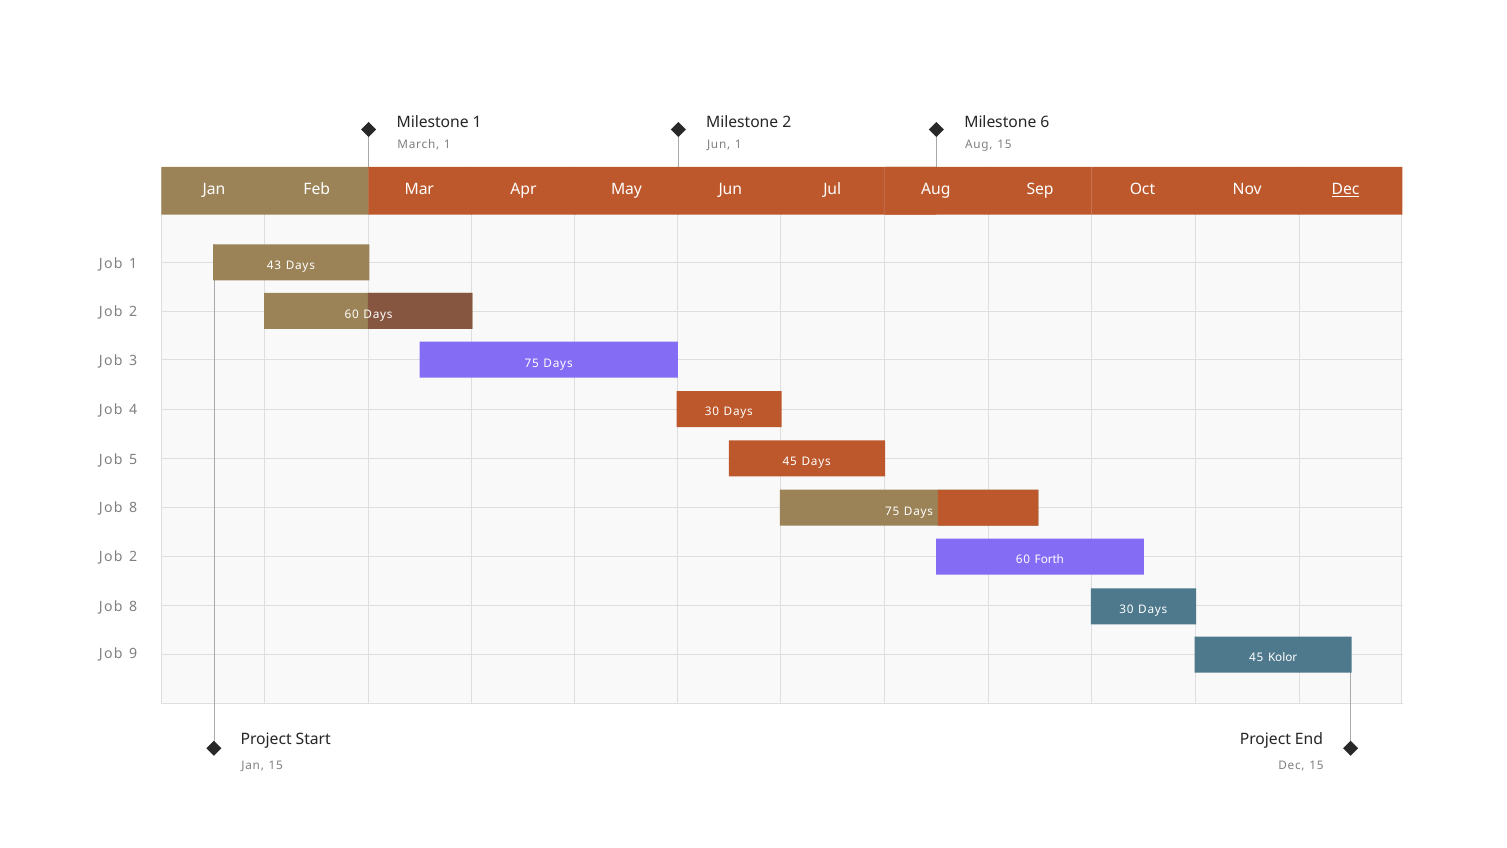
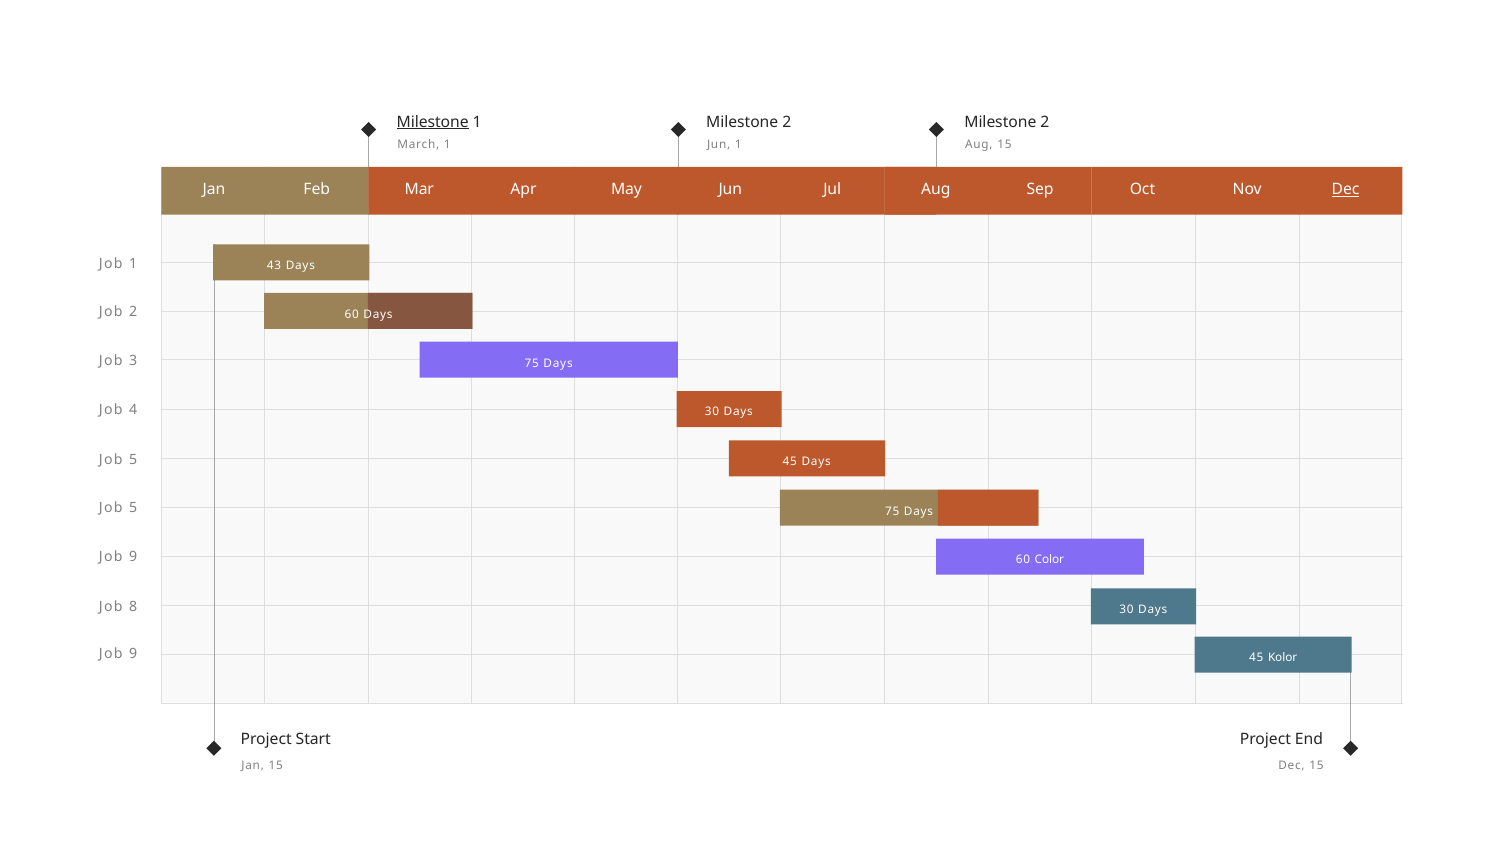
Milestone at (433, 122) underline: none -> present
6 at (1045, 122): 6 -> 2
8 at (133, 508): 8 -> 5
2 at (133, 557): 2 -> 9
Forth: Forth -> Color
